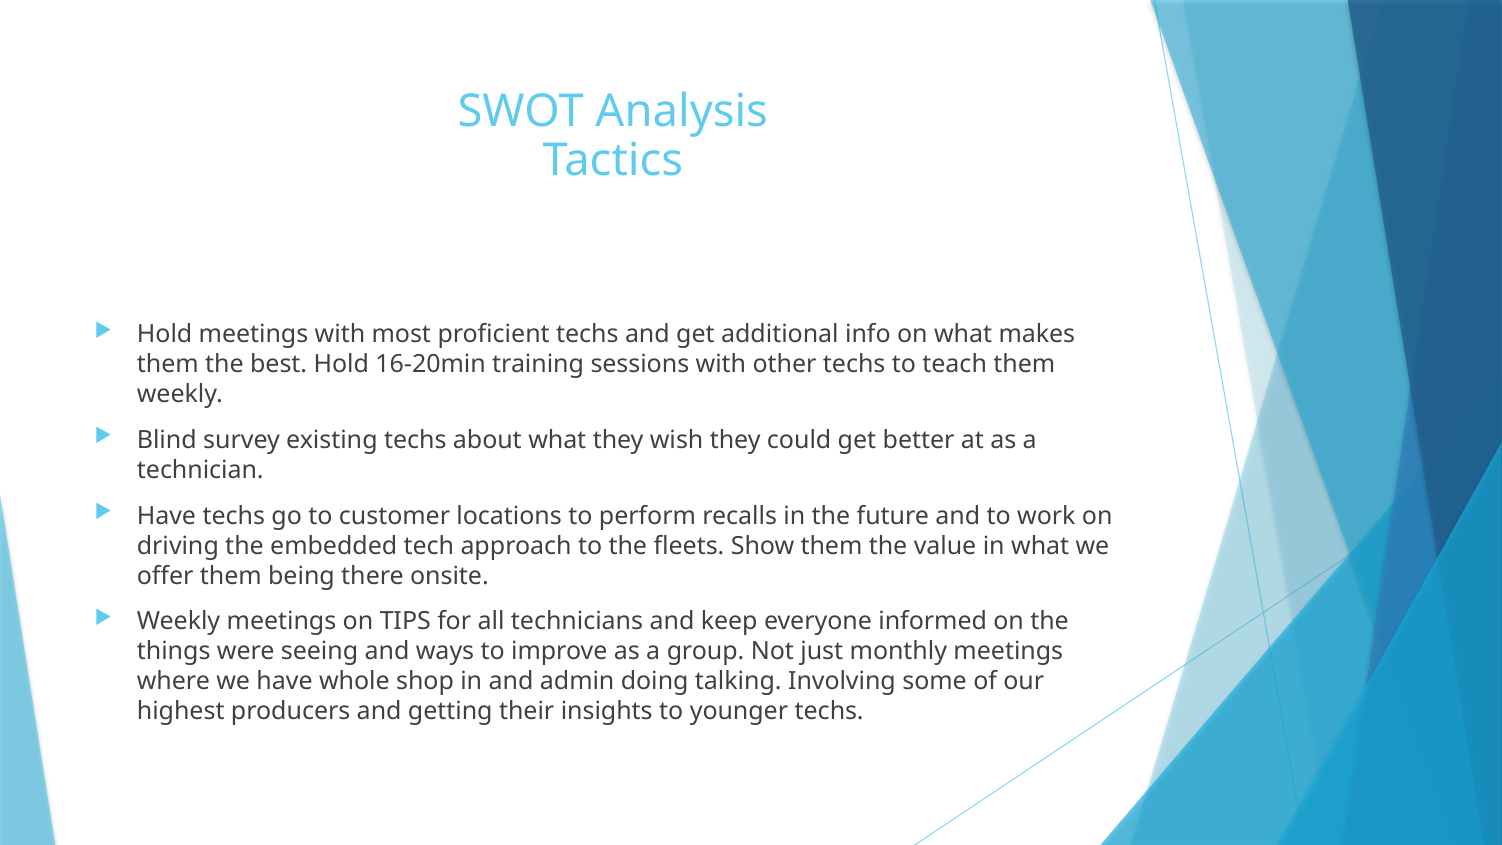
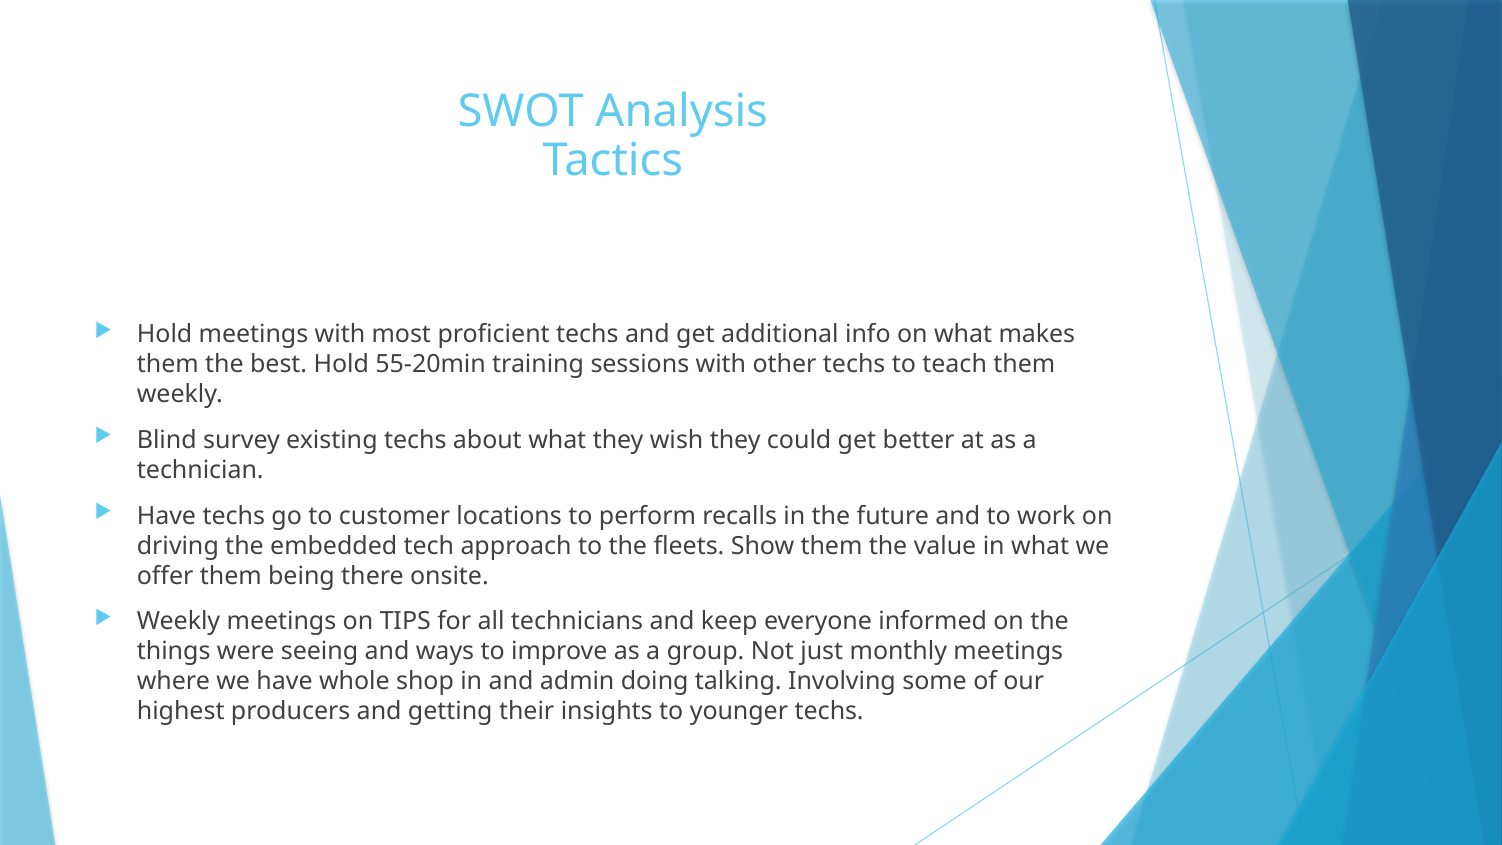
16-20min: 16-20min -> 55-20min
